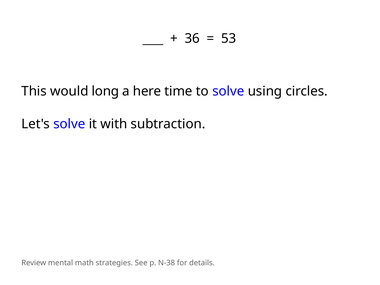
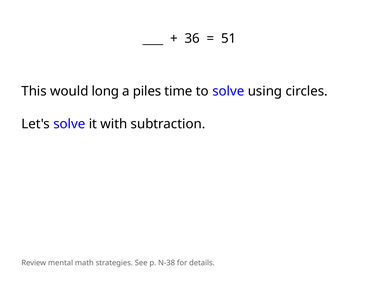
53: 53 -> 51
here: here -> piles
